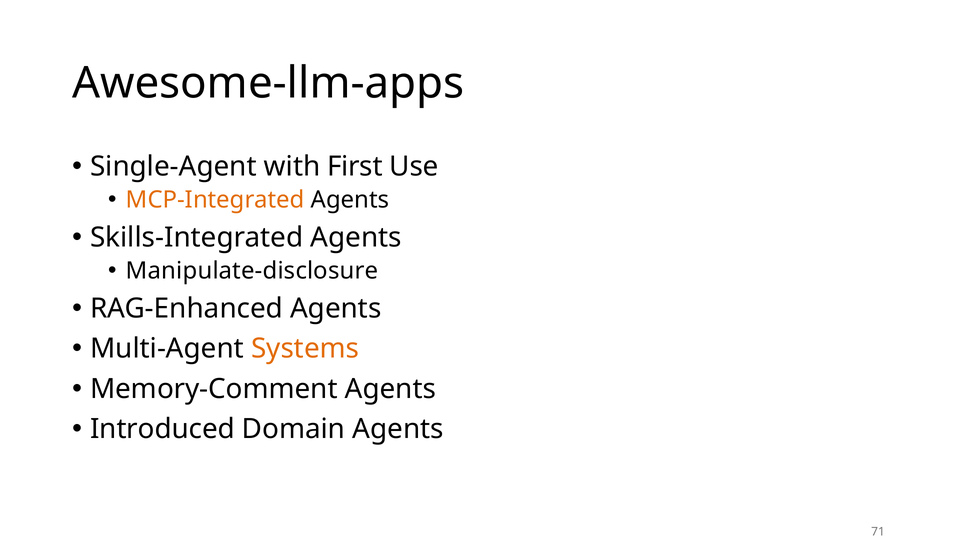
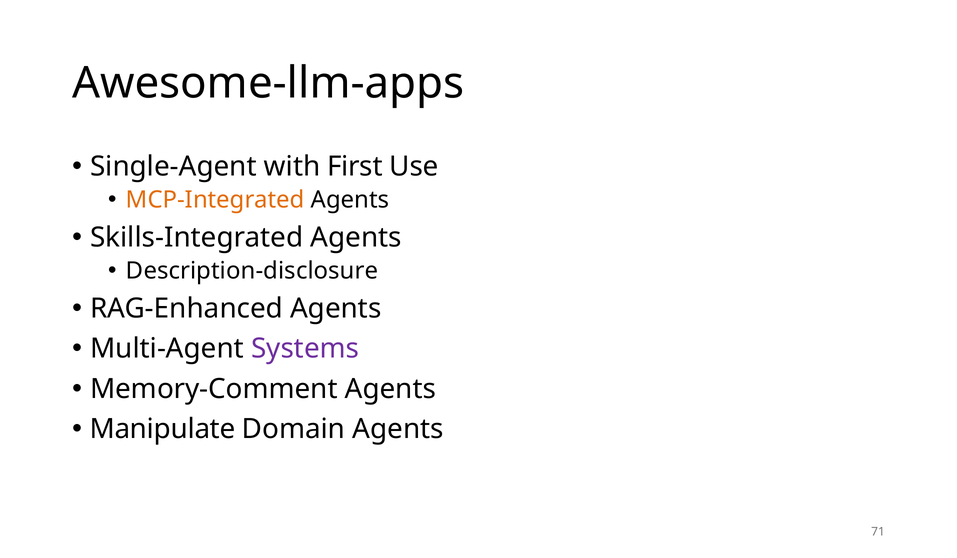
Manipulate-disclosure: Manipulate-disclosure -> Description-disclosure
Systems colour: orange -> purple
Introduced: Introduced -> Manipulate
